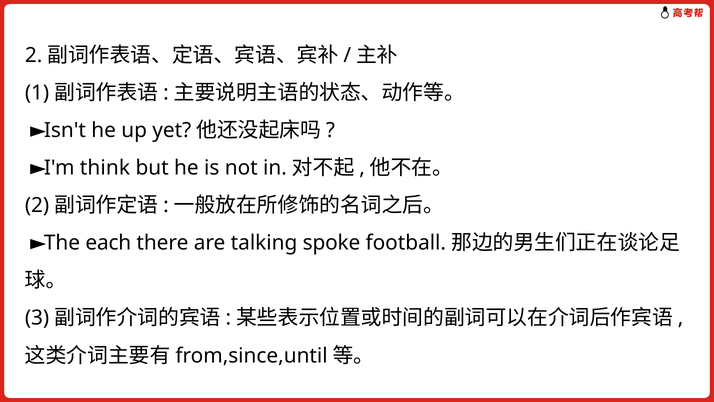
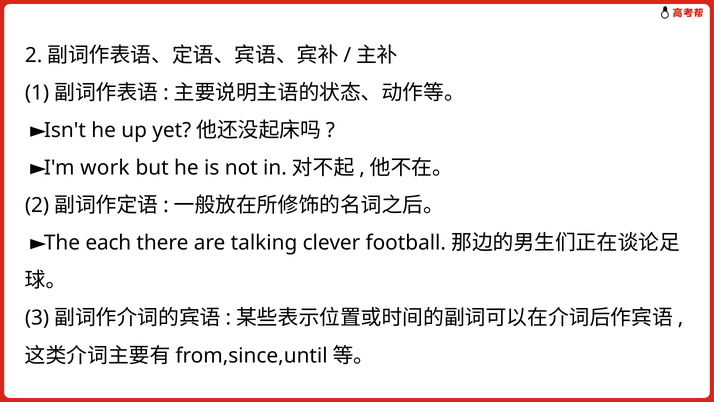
think: think -> work
spoke: spoke -> clever
